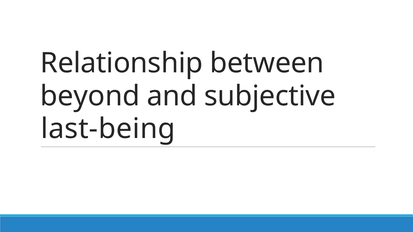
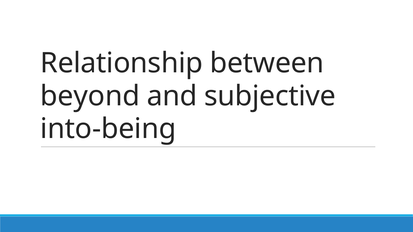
last-being: last-being -> into-being
